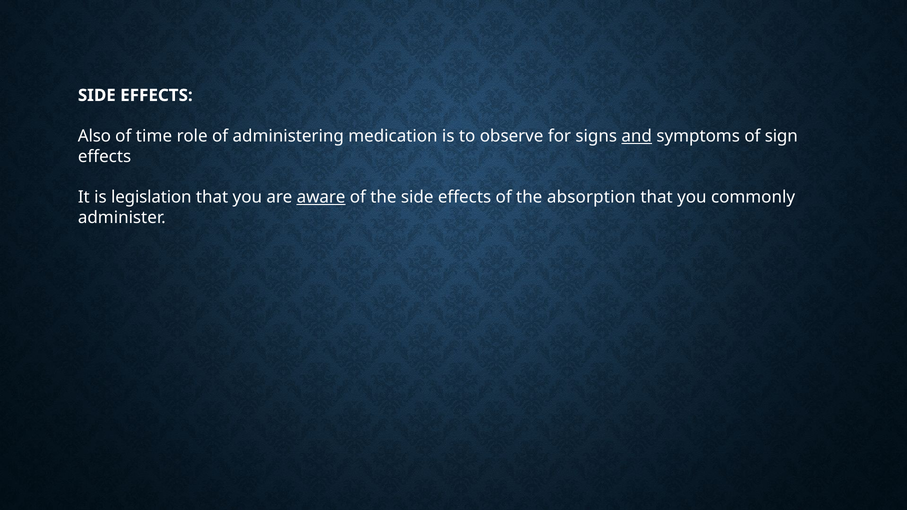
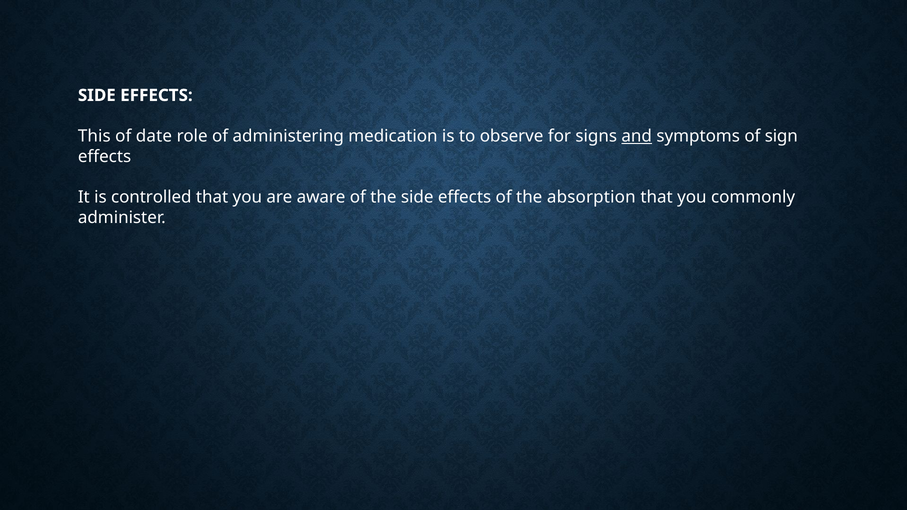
Also: Also -> This
time: time -> date
legislation: legislation -> controlled
aware underline: present -> none
